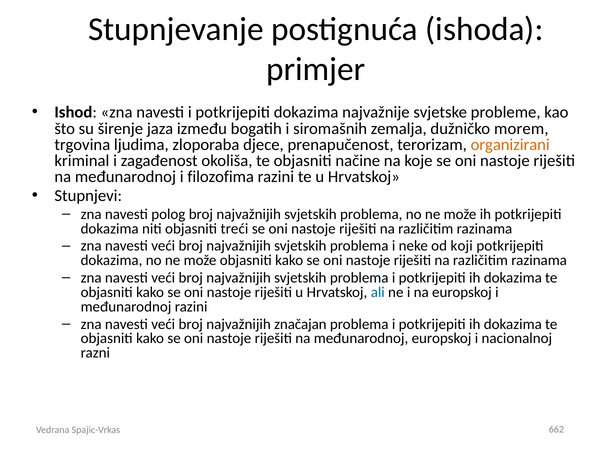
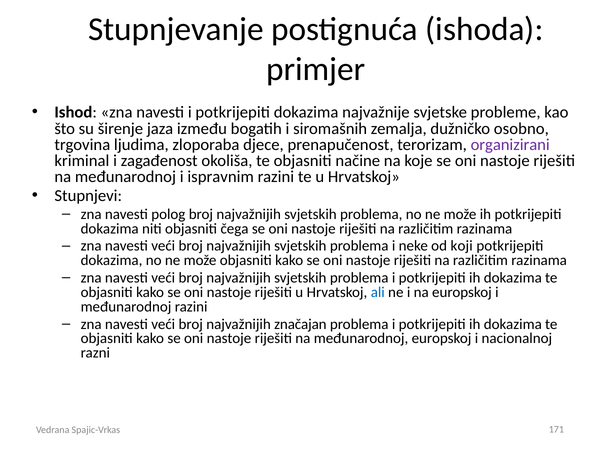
morem: morem -> osobno
organizirani colour: orange -> purple
filozofima: filozofima -> ispravnim
treći: treći -> čega
662: 662 -> 171
